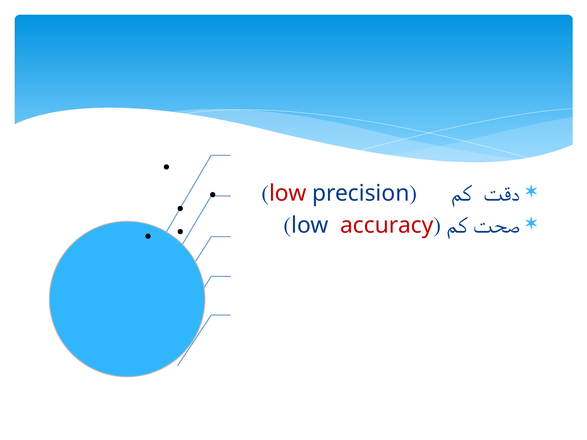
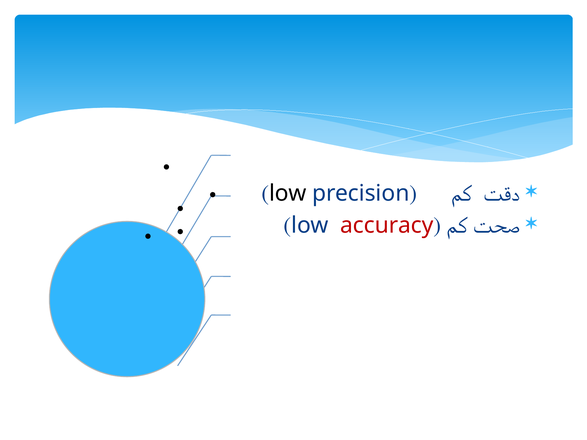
low at (288, 193) colour: red -> black
